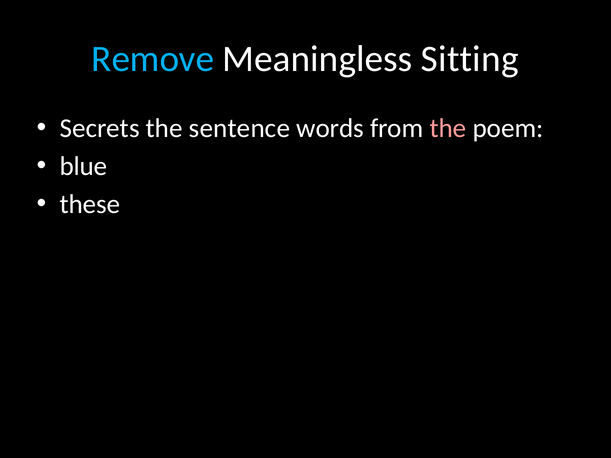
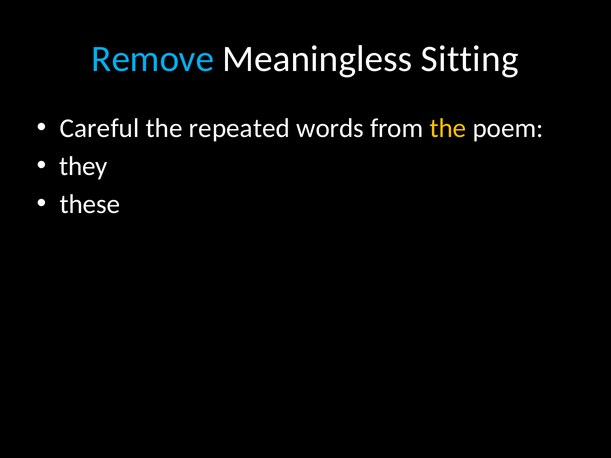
Secrets: Secrets -> Careful
sentence: sentence -> repeated
the at (448, 128) colour: pink -> yellow
blue: blue -> they
